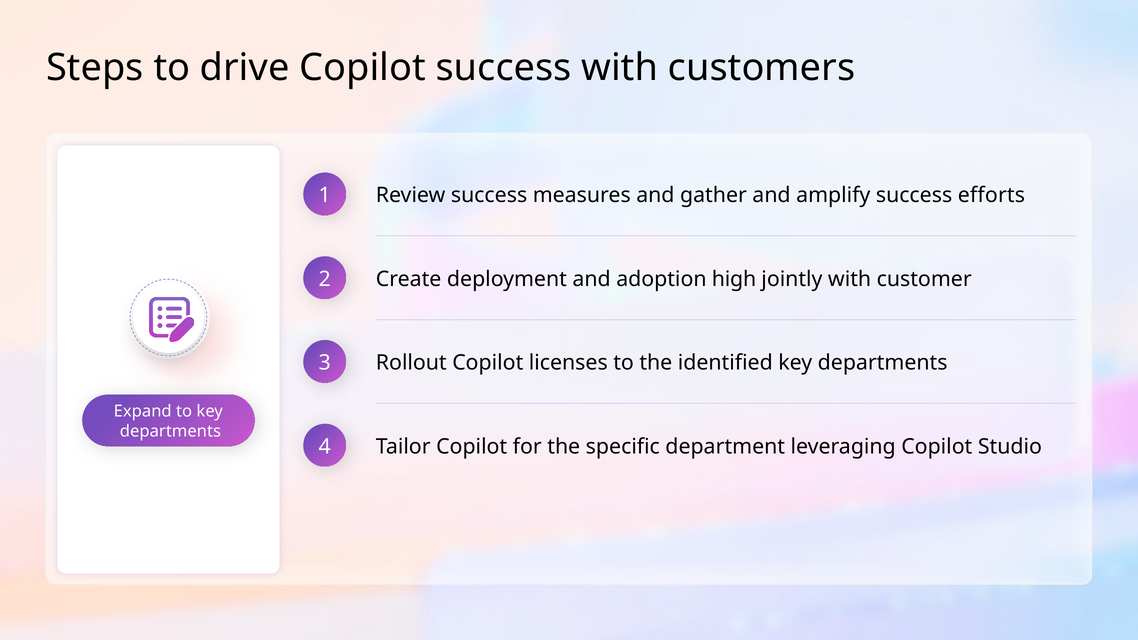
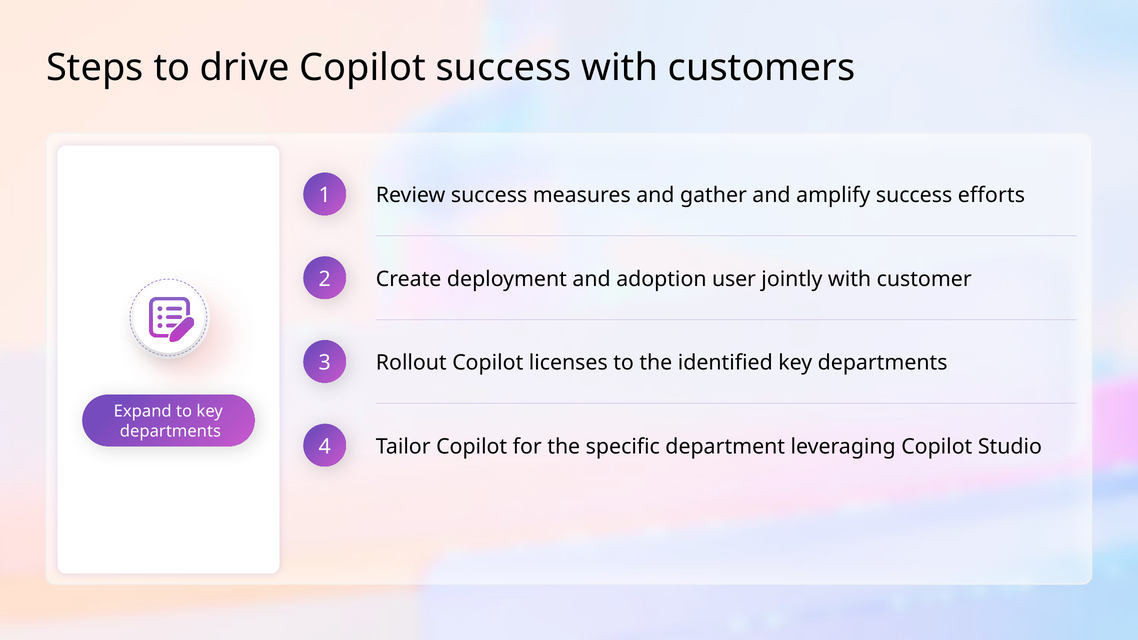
high: high -> user
